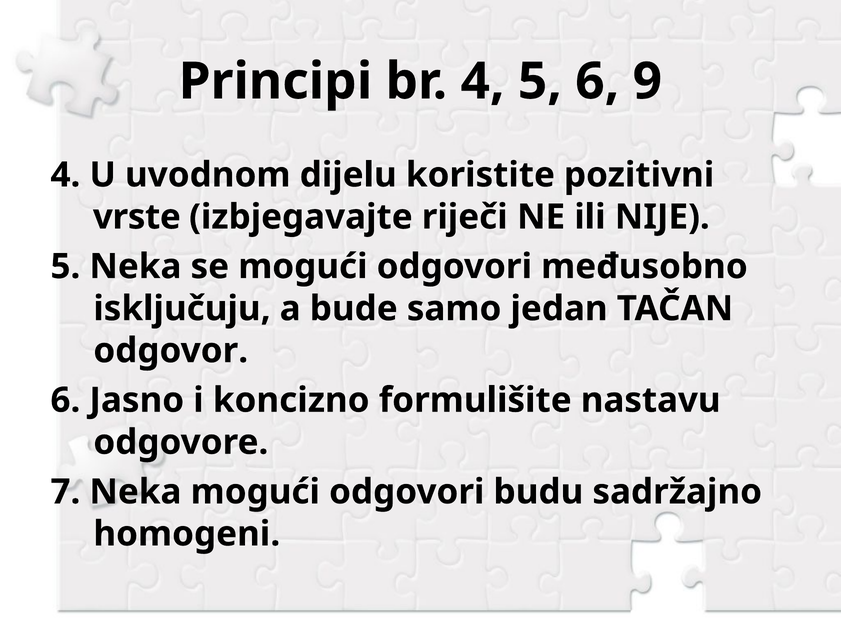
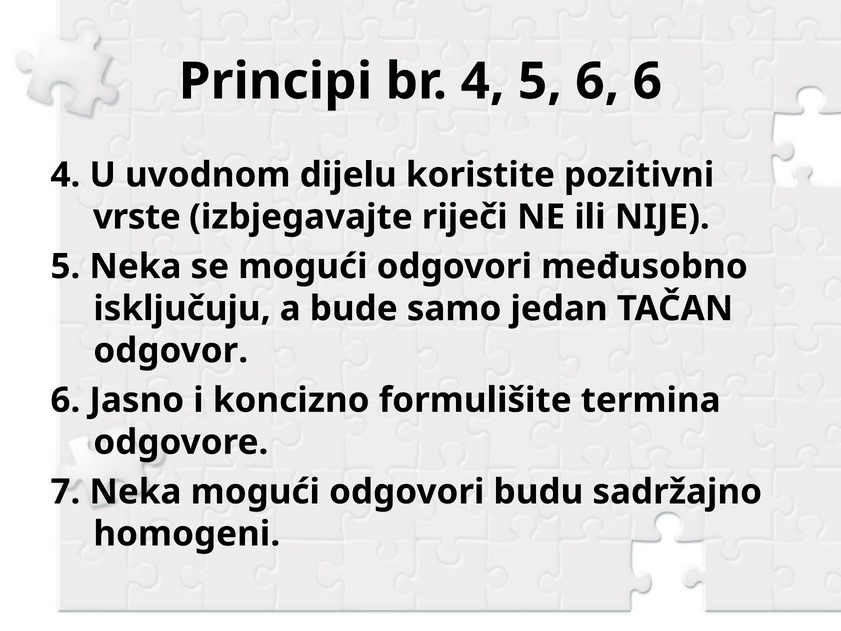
6 9: 9 -> 6
nastavu: nastavu -> termina
